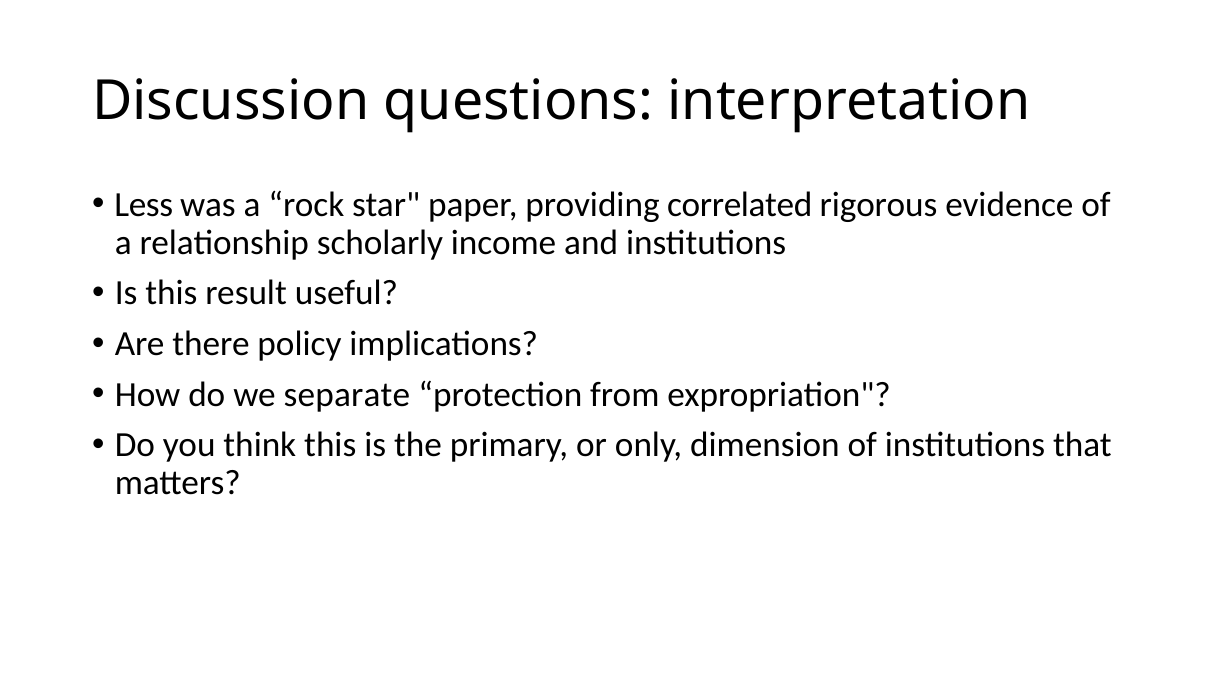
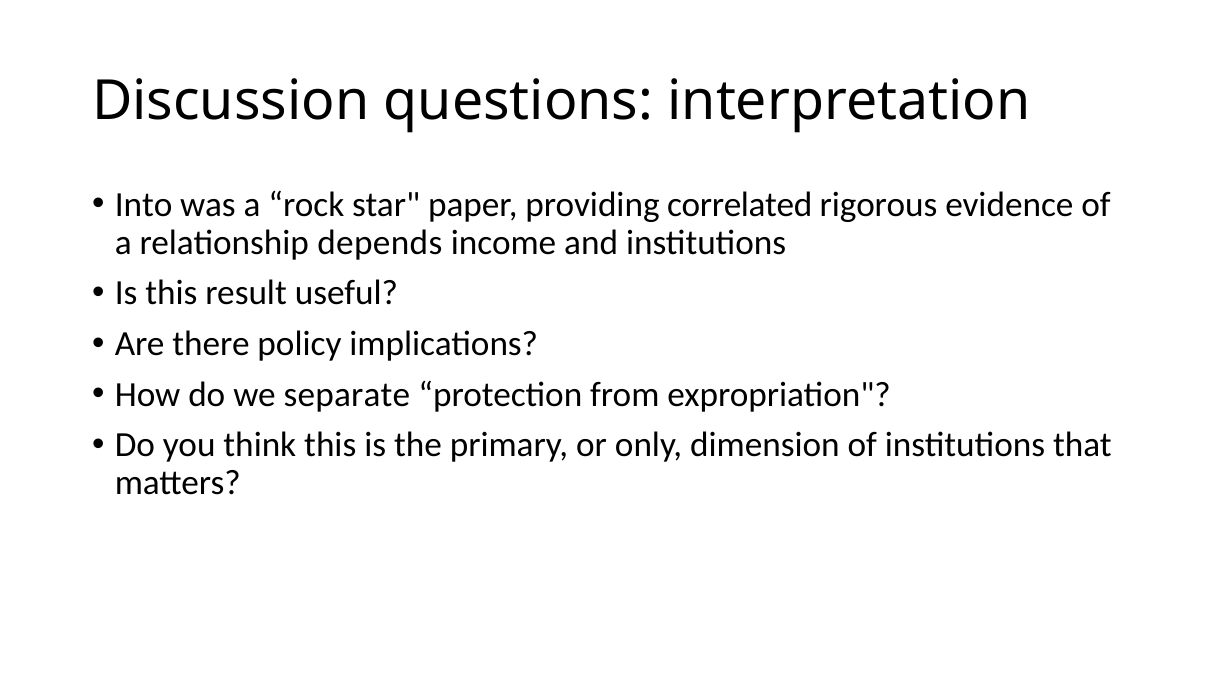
Less: Less -> Into
scholarly: scholarly -> depends
